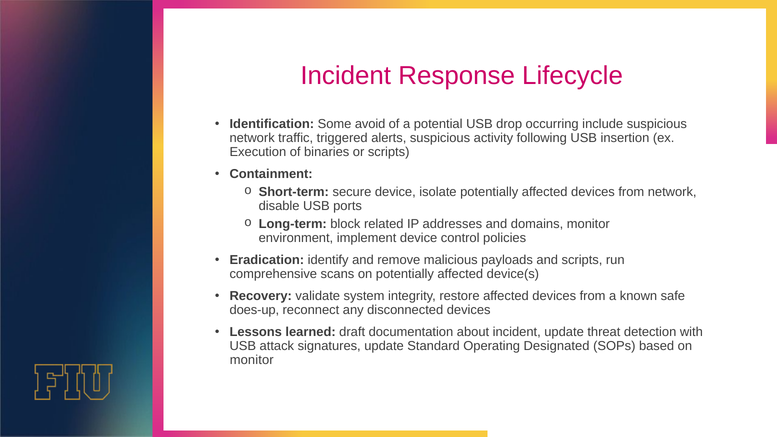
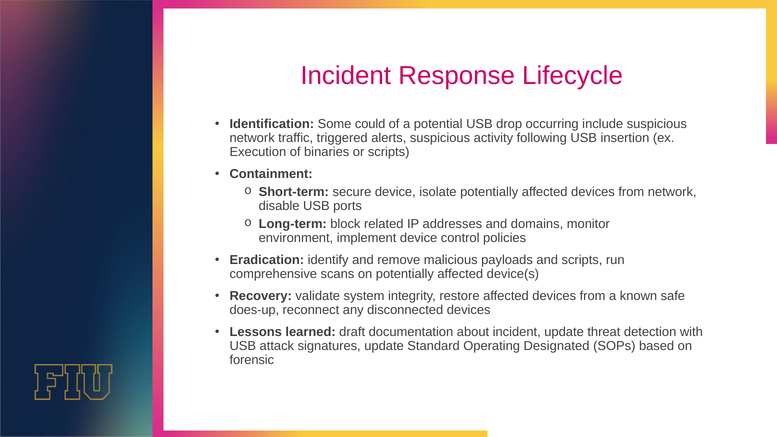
avoid: avoid -> could
monitor at (252, 360): monitor -> forensic
